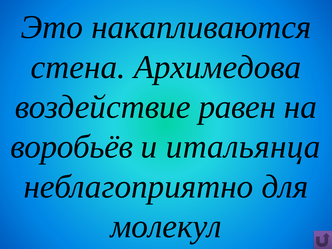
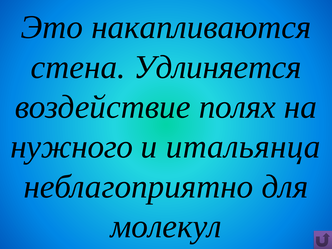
Архимедова: Архимедова -> Удлиняется
равен: равен -> полях
воробьёв: воробьёв -> нужного
